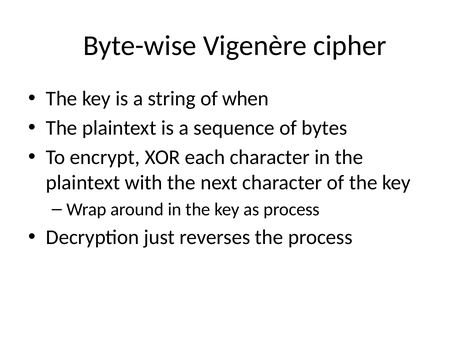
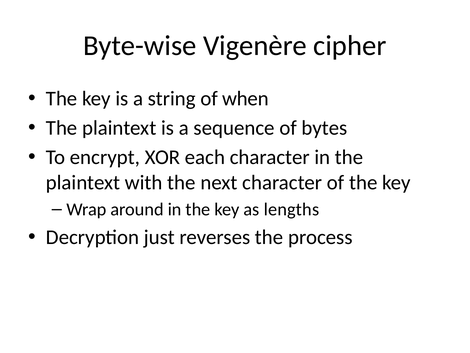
as process: process -> lengths
